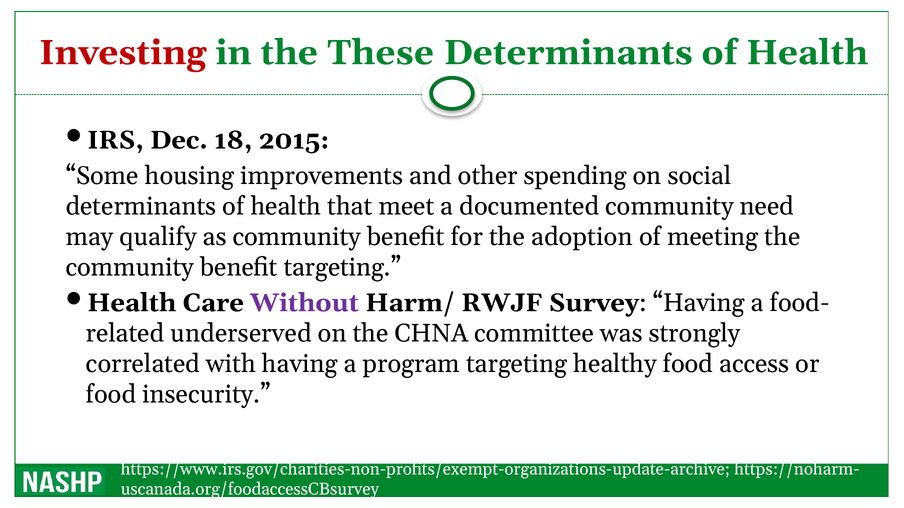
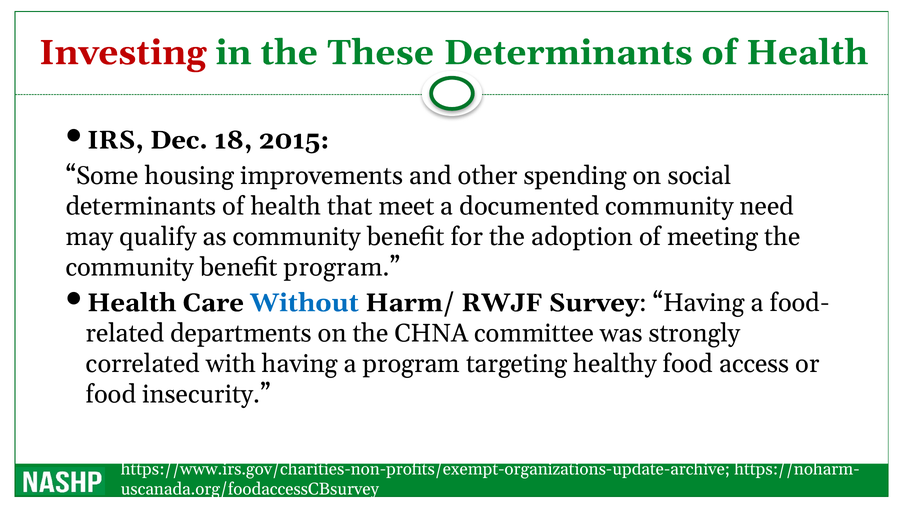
benefit targeting: targeting -> program
Without colour: purple -> blue
underserved: underserved -> departments
